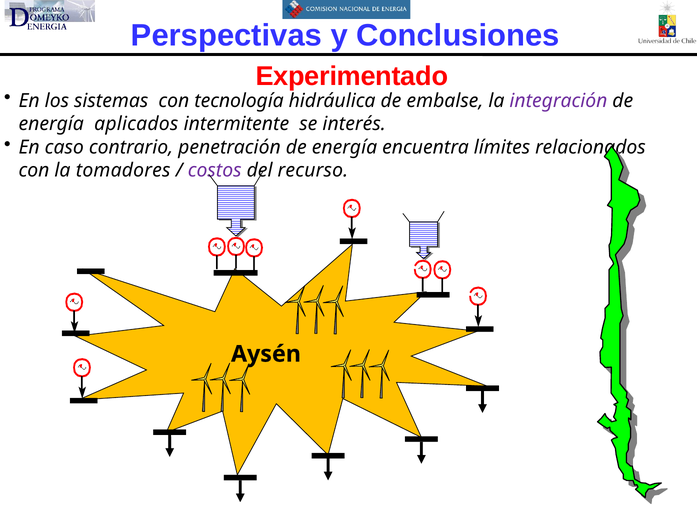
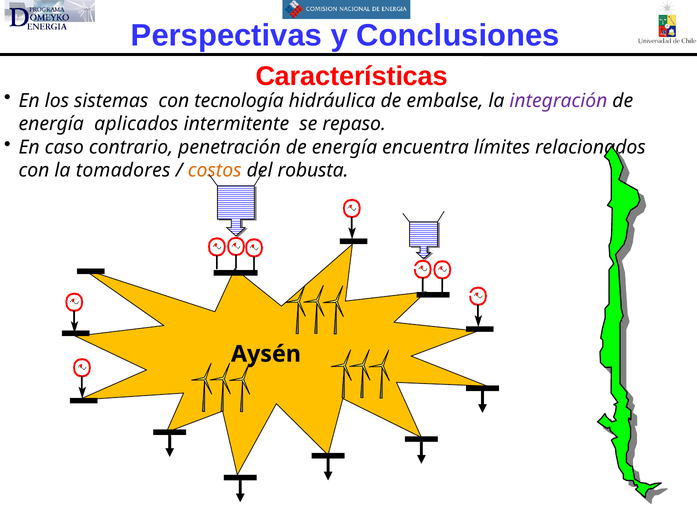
Experimentado: Experimentado -> Características
interés: interés -> repaso
costos colour: purple -> orange
recurso: recurso -> robusta
